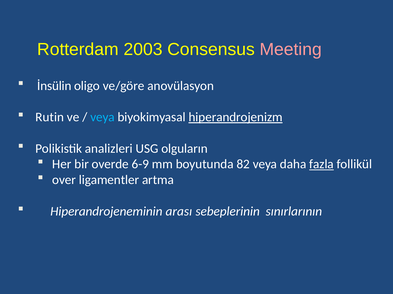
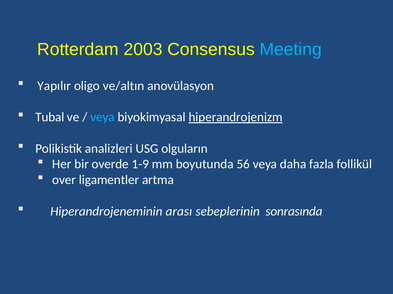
Meeting colour: pink -> light blue
İnsülin: İnsülin -> Yapılır
ve/göre: ve/göre -> ve/altın
Rutin: Rutin -> Tubal
6-9: 6-9 -> 1-9
82: 82 -> 56
fazla underline: present -> none
sınırlarının: sınırlarının -> sonrasında
